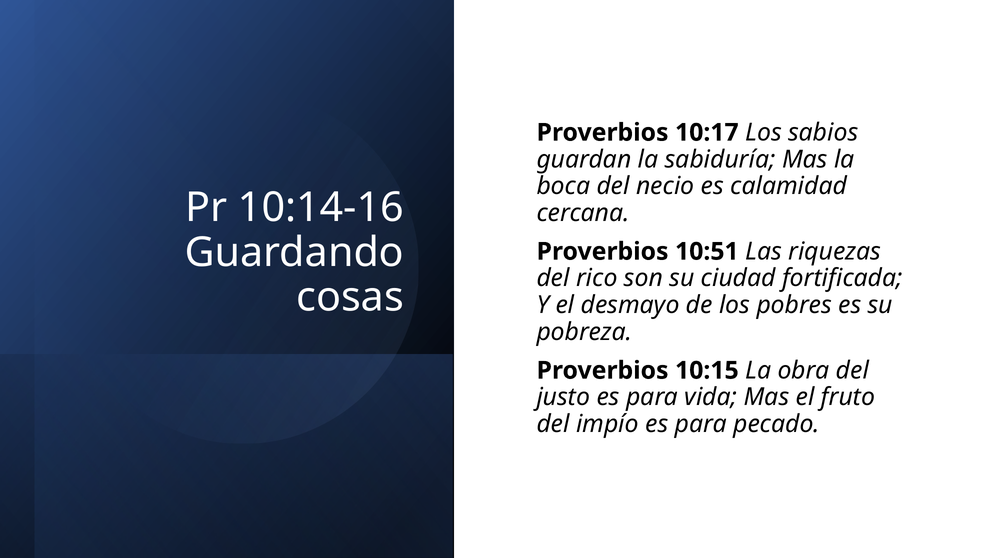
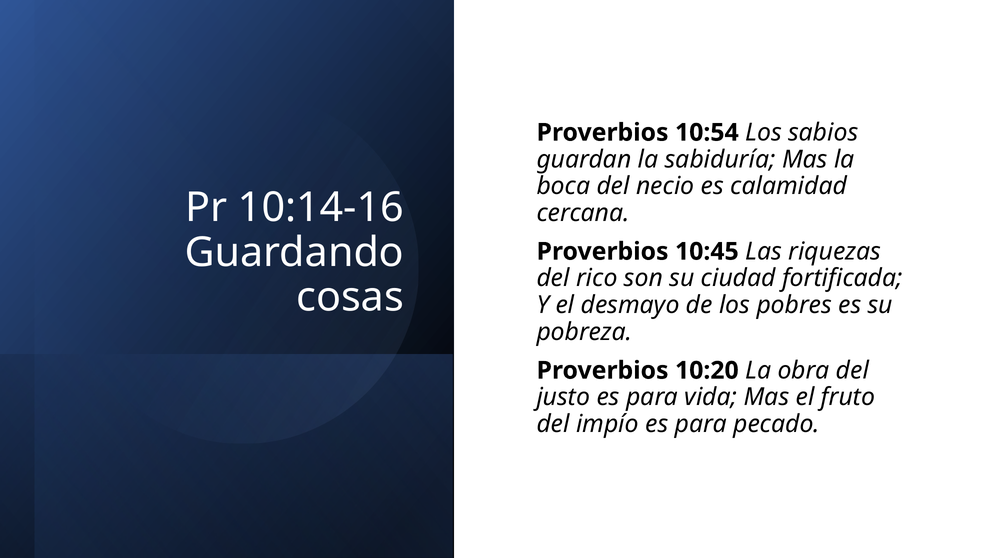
10:17: 10:17 -> 10:54
10:51: 10:51 -> 10:45
10:15: 10:15 -> 10:20
